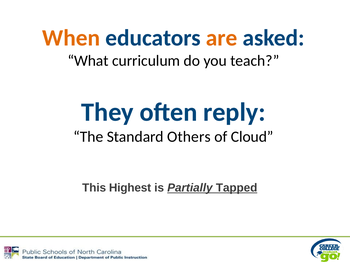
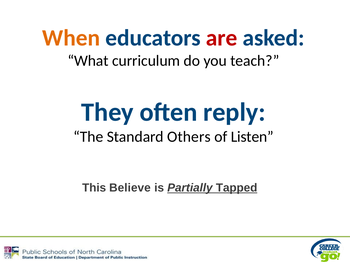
are colour: orange -> red
Cloud: Cloud -> Listen
Highest: Highest -> Believe
